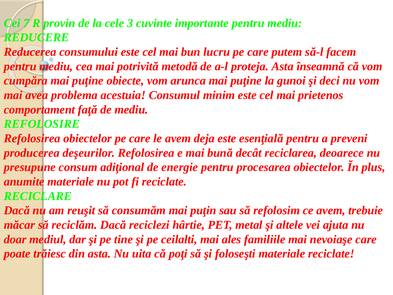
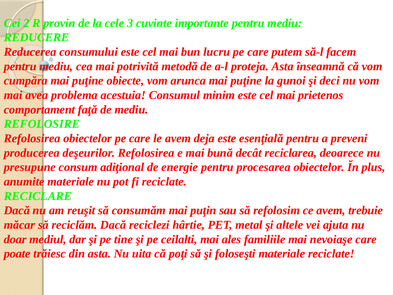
7: 7 -> 2
